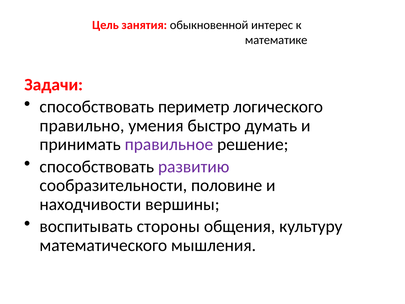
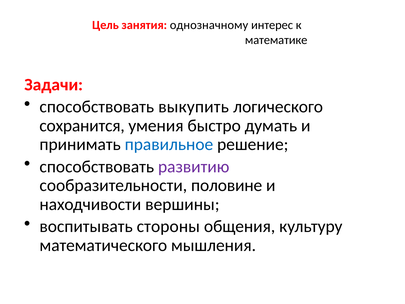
обыкновенной: обыкновенной -> однозначному
периметр: периметр -> выкупить
правильно: правильно -> сохранится
правильное colour: purple -> blue
